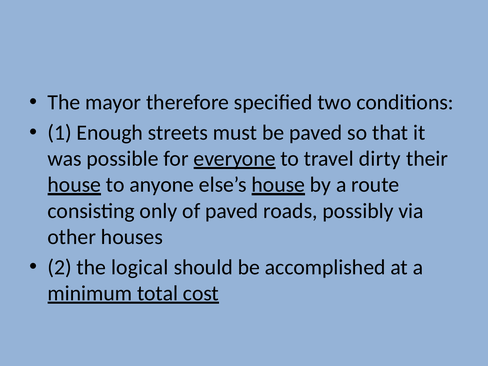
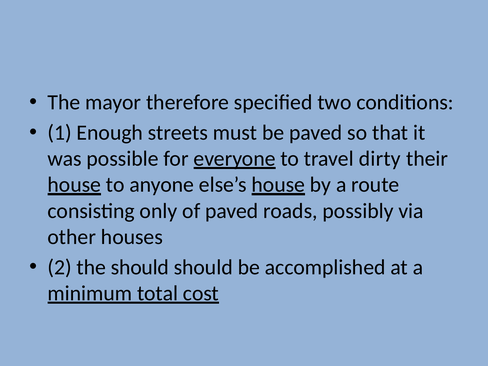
the logical: logical -> should
